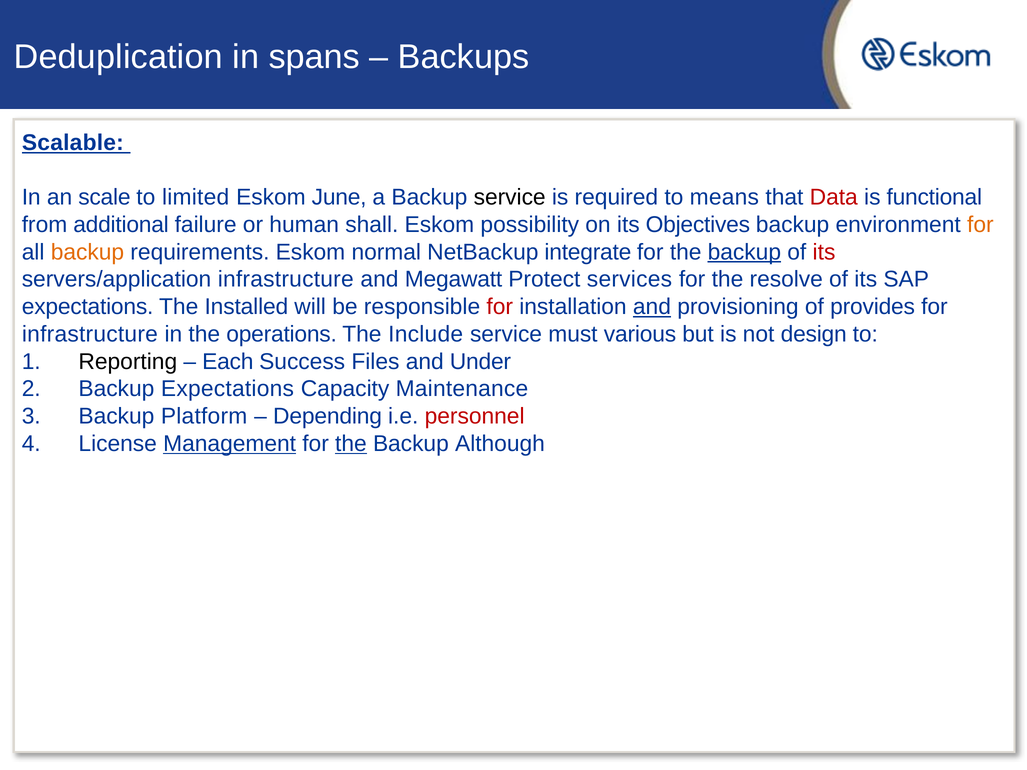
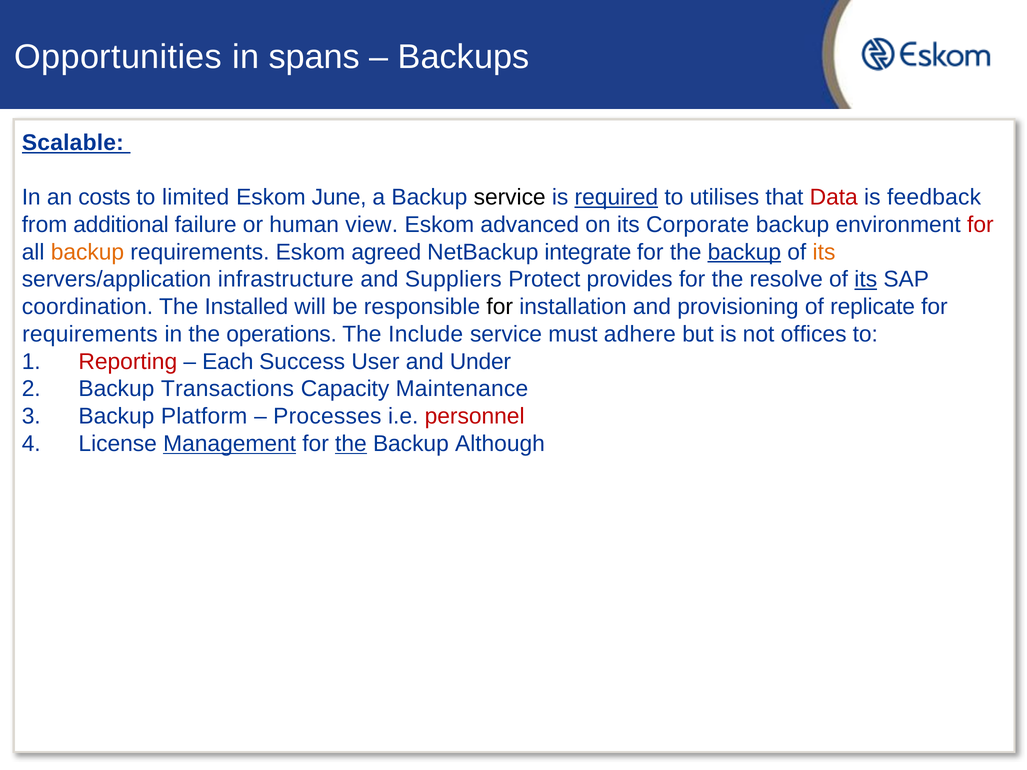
Deduplication: Deduplication -> Opportunities
scale: scale -> costs
required underline: none -> present
means: means -> utilises
functional: functional -> feedback
shall: shall -> view
possibility: possibility -> advanced
Objectives: Objectives -> Corporate
for at (980, 225) colour: orange -> red
normal: normal -> agreed
its at (824, 252) colour: red -> orange
Megawatt: Megawatt -> Suppliers
services: services -> provides
its at (866, 280) underline: none -> present
expectations at (88, 307): expectations -> coordination
for at (500, 307) colour: red -> black
and at (652, 307) underline: present -> none
provides: provides -> replicate
infrastructure at (90, 334): infrastructure -> requirements
various: various -> adhere
design: design -> offices
Reporting colour: black -> red
Files: Files -> User
Backup Expectations: Expectations -> Transactions
Depending: Depending -> Processes
